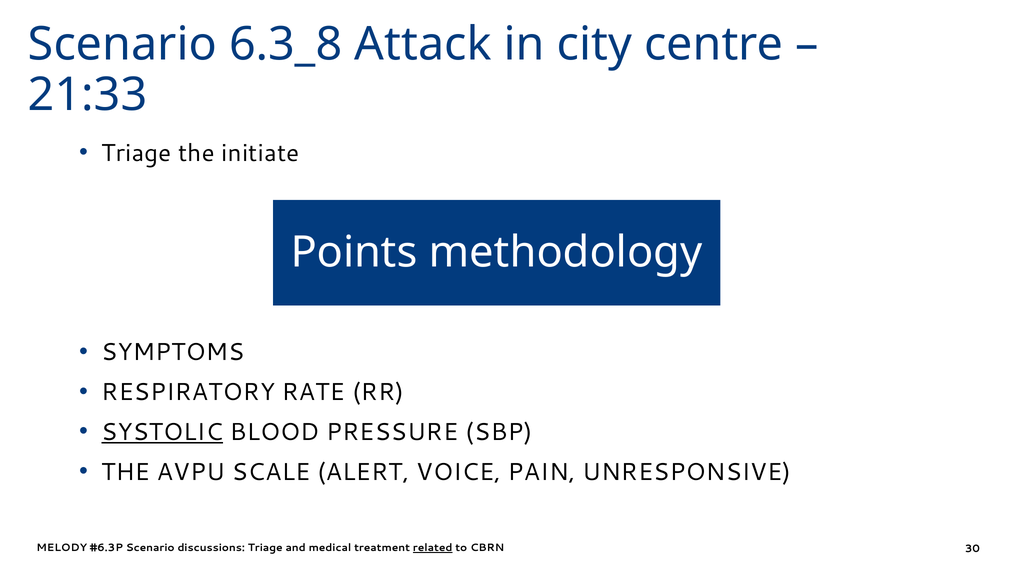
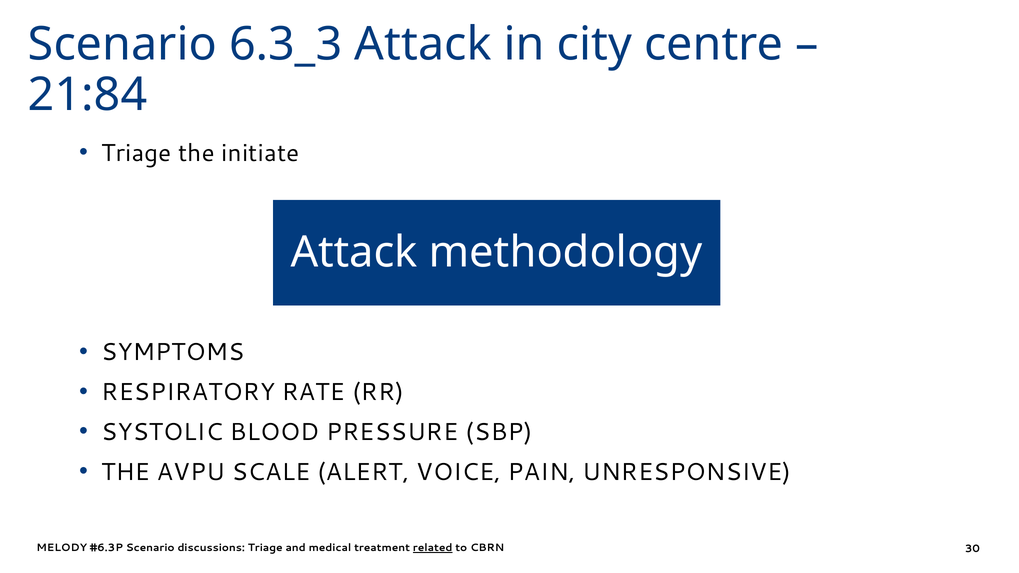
6.3_8: 6.3_8 -> 6.3_3
21:33: 21:33 -> 21:84
Points at (354, 252): Points -> Attack
SYSTOLIC underline: present -> none
